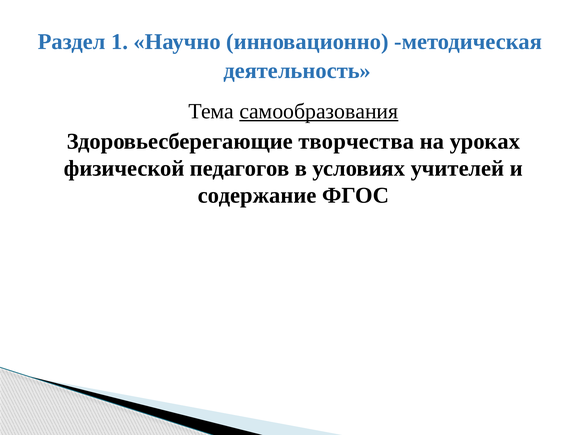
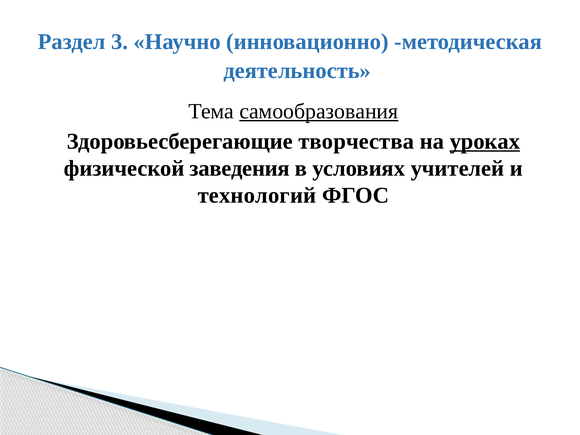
1: 1 -> 3
уроках underline: none -> present
педагогов: педагогов -> заведения
содержание: содержание -> технологий
